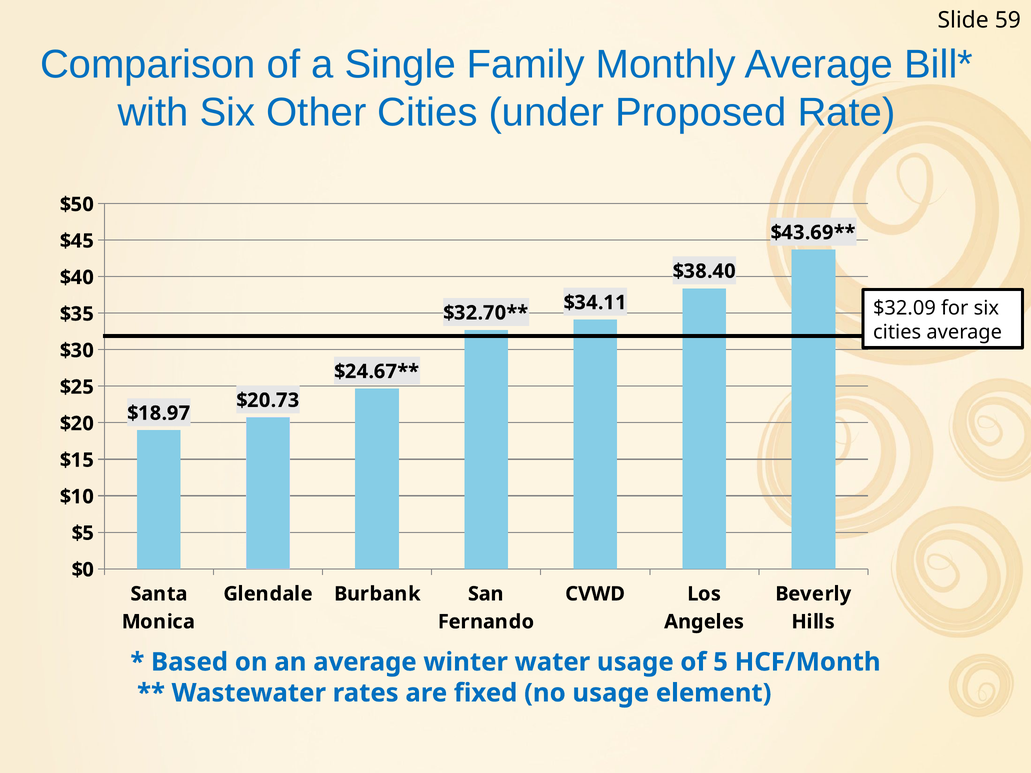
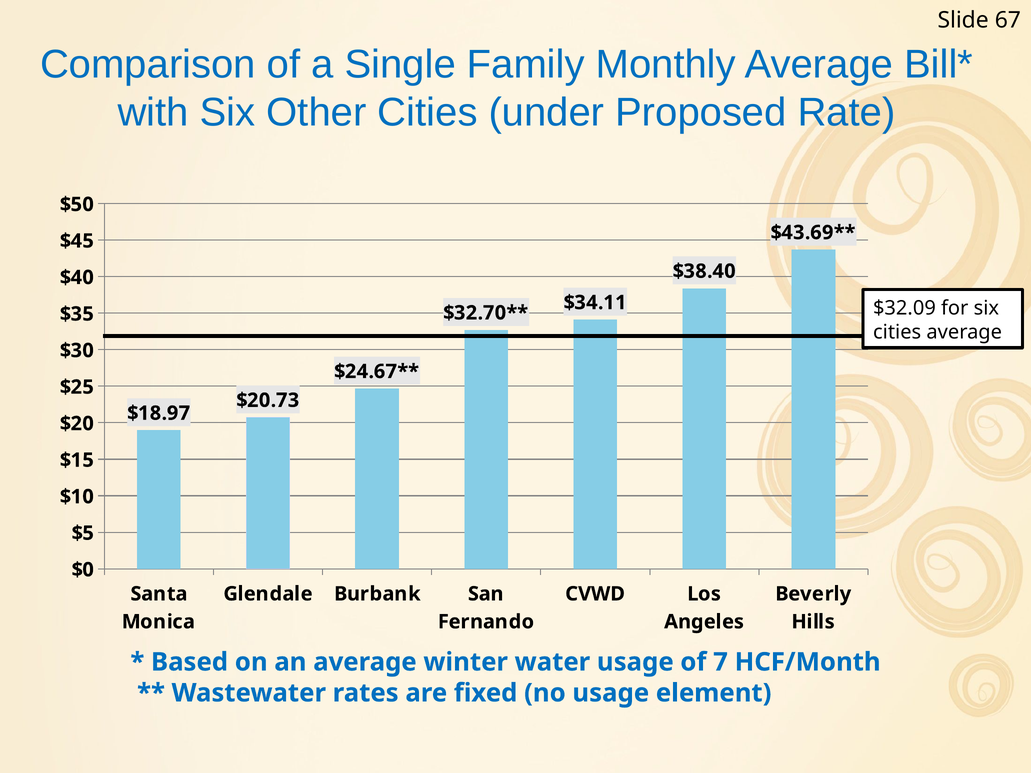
59: 59 -> 67
5: 5 -> 7
